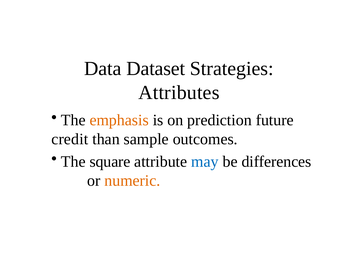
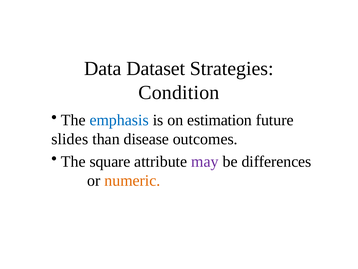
Attributes: Attributes -> Condition
emphasis colour: orange -> blue
prediction: prediction -> estimation
credit: credit -> slides
sample: sample -> disease
may colour: blue -> purple
